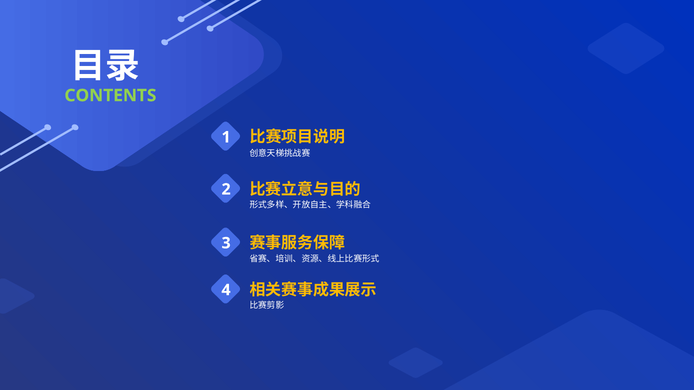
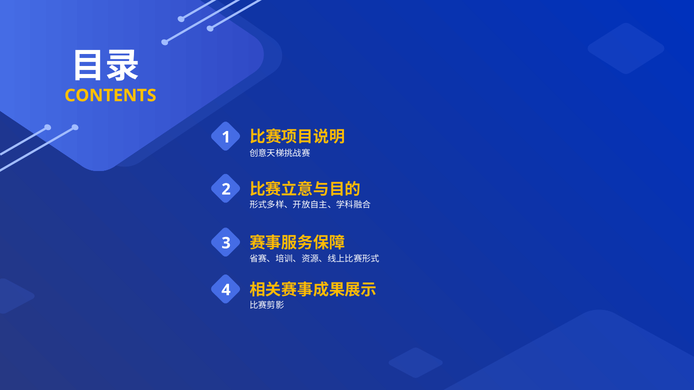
CONTENTS colour: light green -> yellow
